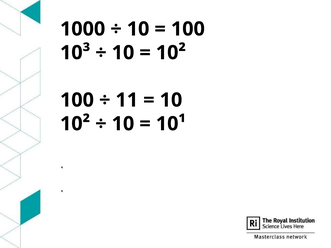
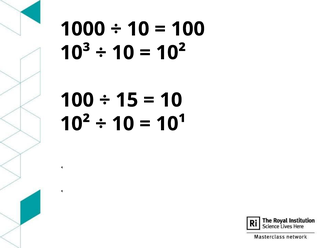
11: 11 -> 15
